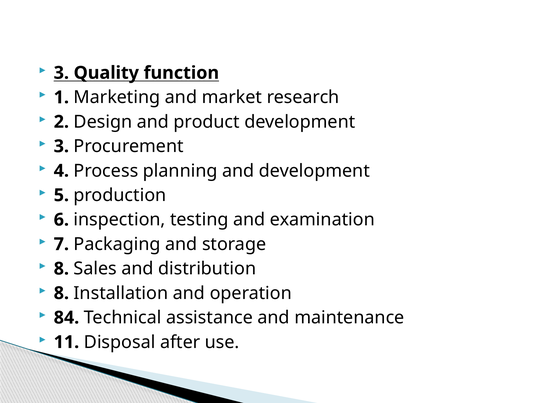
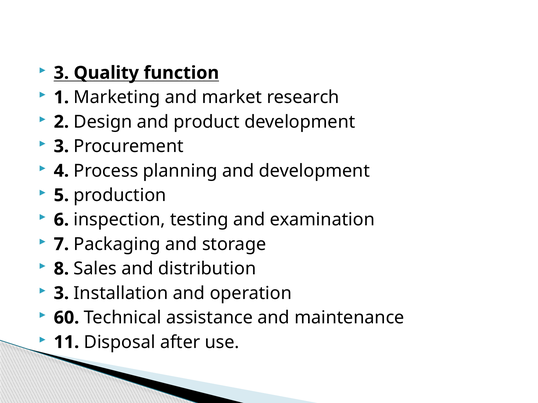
8 at (61, 294): 8 -> 3
84: 84 -> 60
